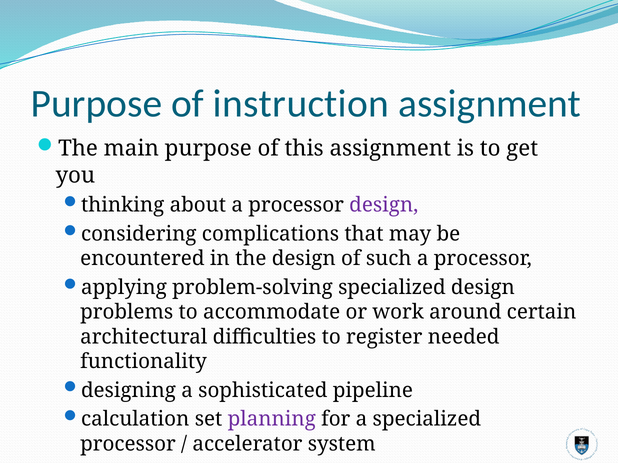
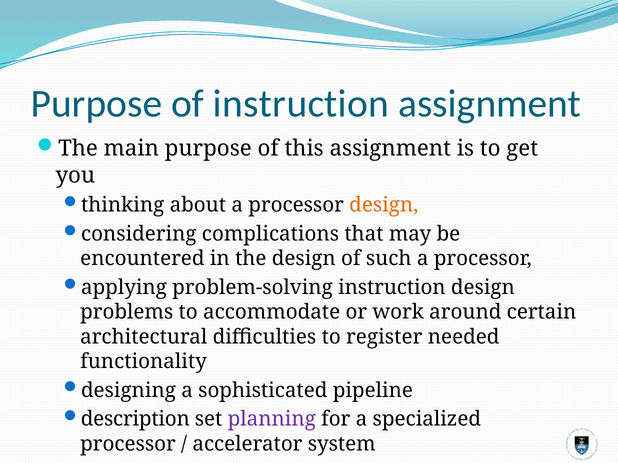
design at (384, 205) colour: purple -> orange
problem-solving specialized: specialized -> instruction
calculation: calculation -> description
